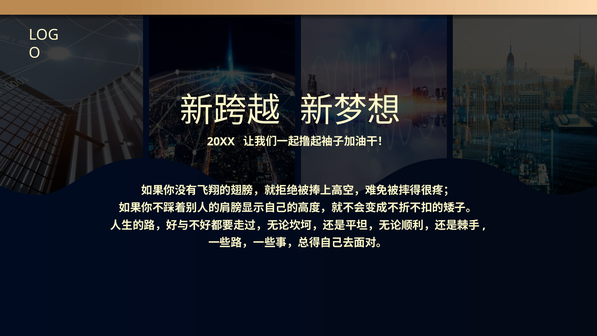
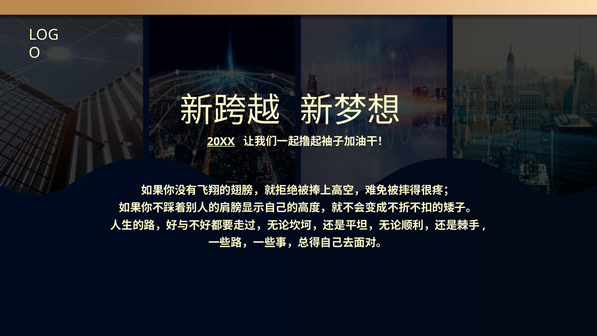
20XX underline: none -> present
